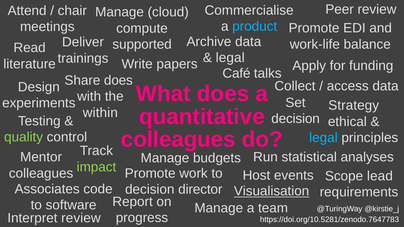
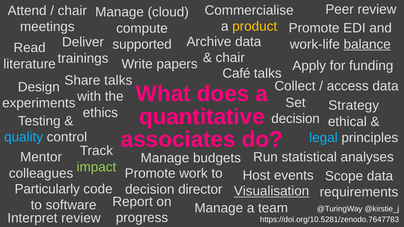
product colour: light blue -> yellow
balance underline: none -> present
legal at (230, 58): legal -> chair
Share does: does -> talks
within: within -> ethics
colleagues at (178, 140): colleagues -> associates
quality colour: light green -> light blue
Scope lead: lead -> data
Associates: Associates -> Particularly
